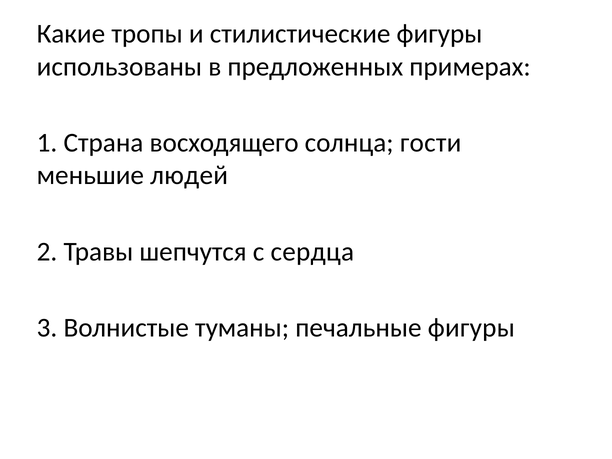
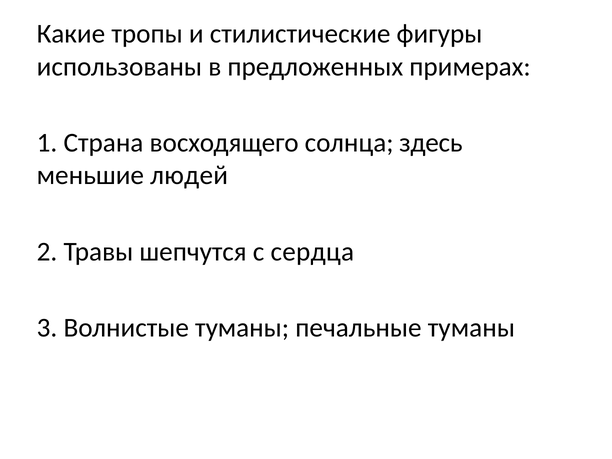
гости: гости -> здесь
печальные фигуры: фигуры -> туманы
